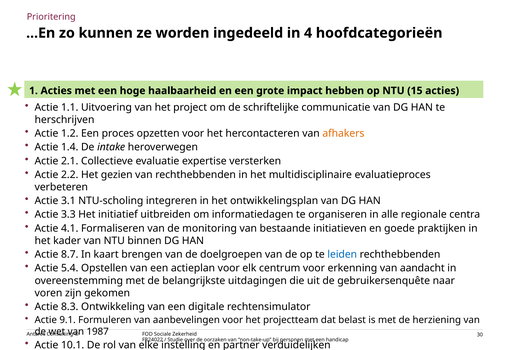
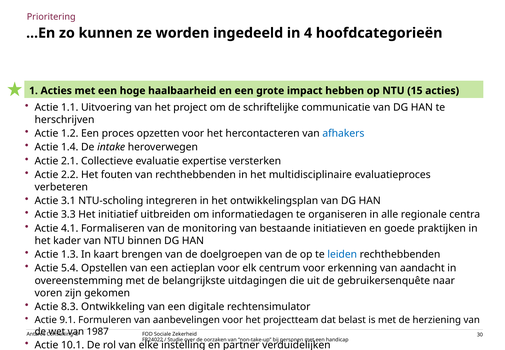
afhakers colour: orange -> blue
gezien: gezien -> fouten
8.7: 8.7 -> 1.3
